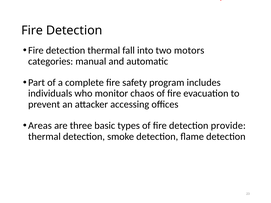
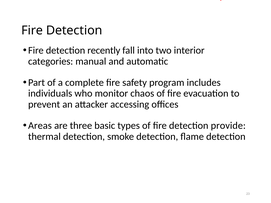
detection thermal: thermal -> recently
motors: motors -> interior
